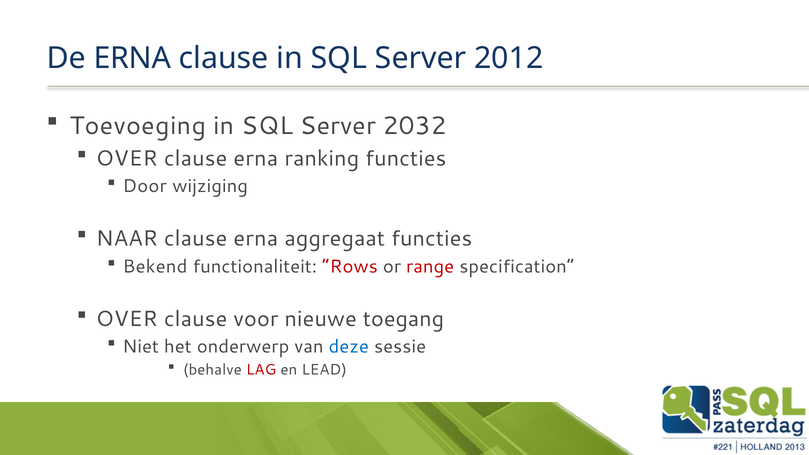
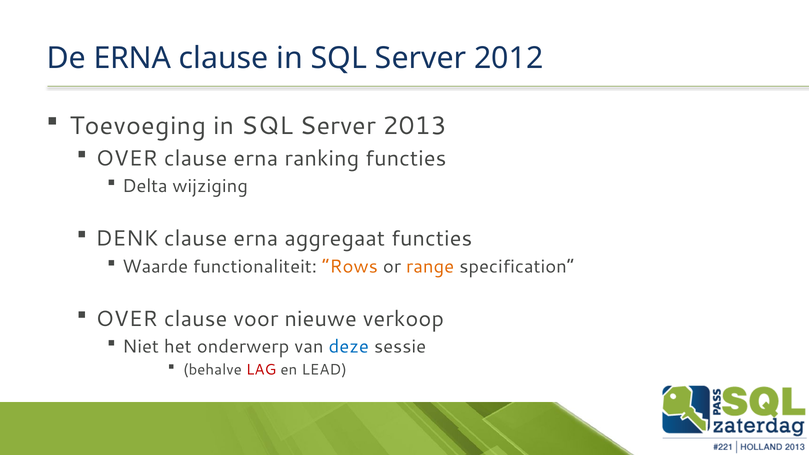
2032: 2032 -> 2013
Door: Door -> Delta
NAAR: NAAR -> DENK
Bekend: Bekend -> Waarde
Rows colour: red -> orange
range colour: red -> orange
toegang: toegang -> verkoop
